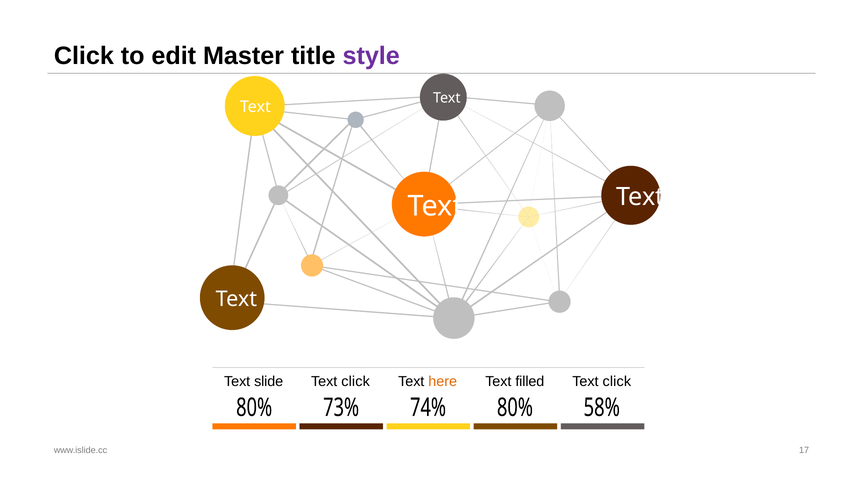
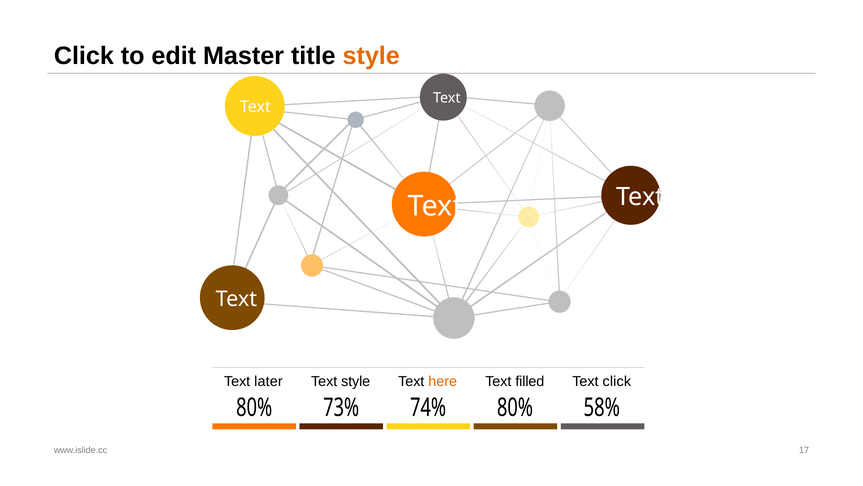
style at (371, 56) colour: purple -> orange
slide: slide -> later
click at (356, 381): click -> style
